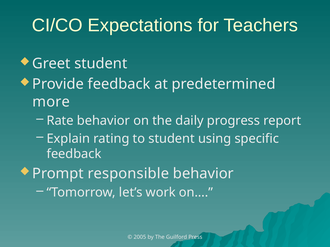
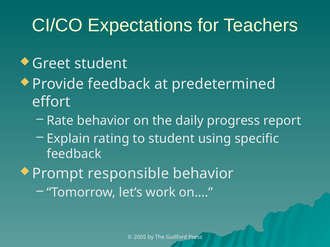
more: more -> effort
